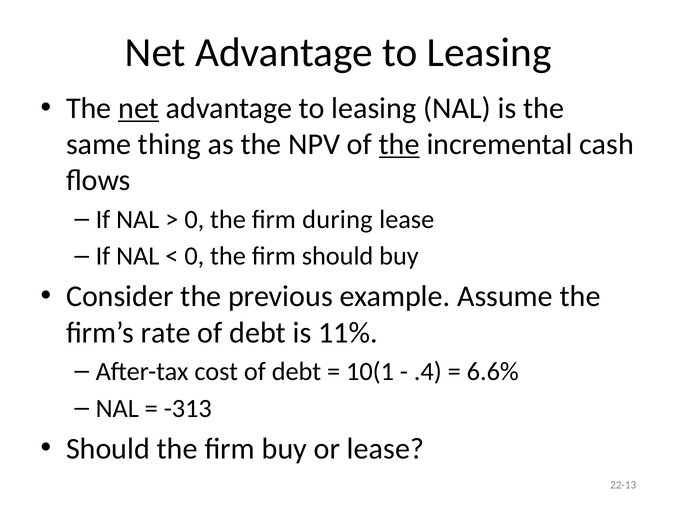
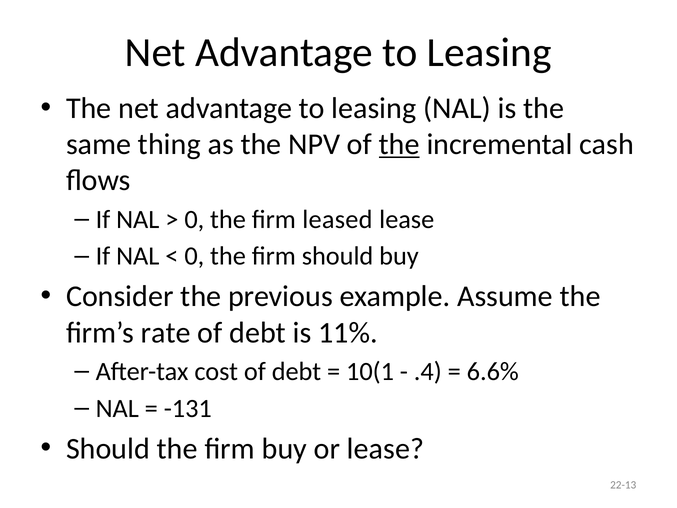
net at (139, 108) underline: present -> none
during: during -> leased
-313: -313 -> -131
